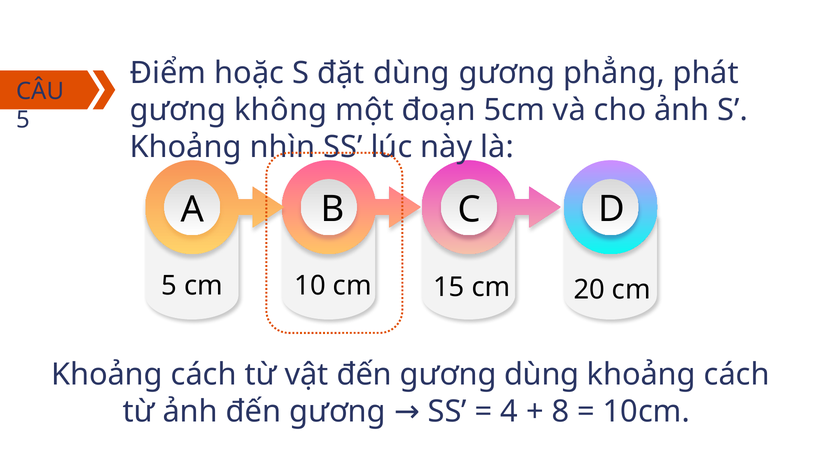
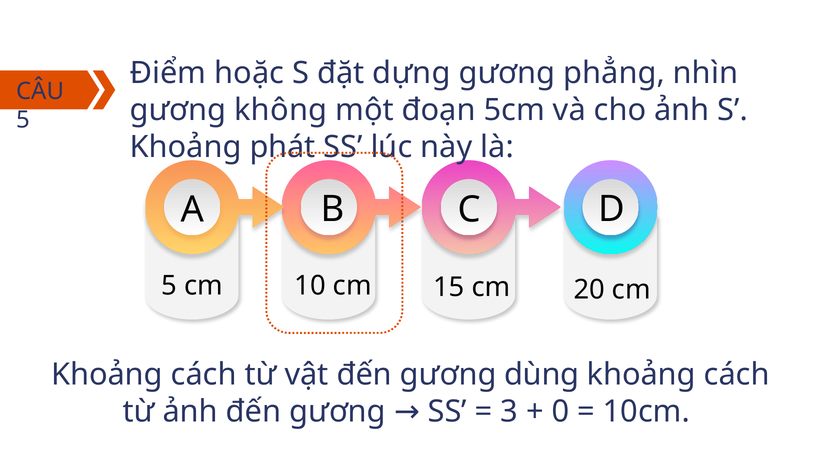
đặt dùng: dùng -> dựng
phát: phát -> nhìn
nhìn: nhìn -> phát
4: 4 -> 3
8: 8 -> 0
